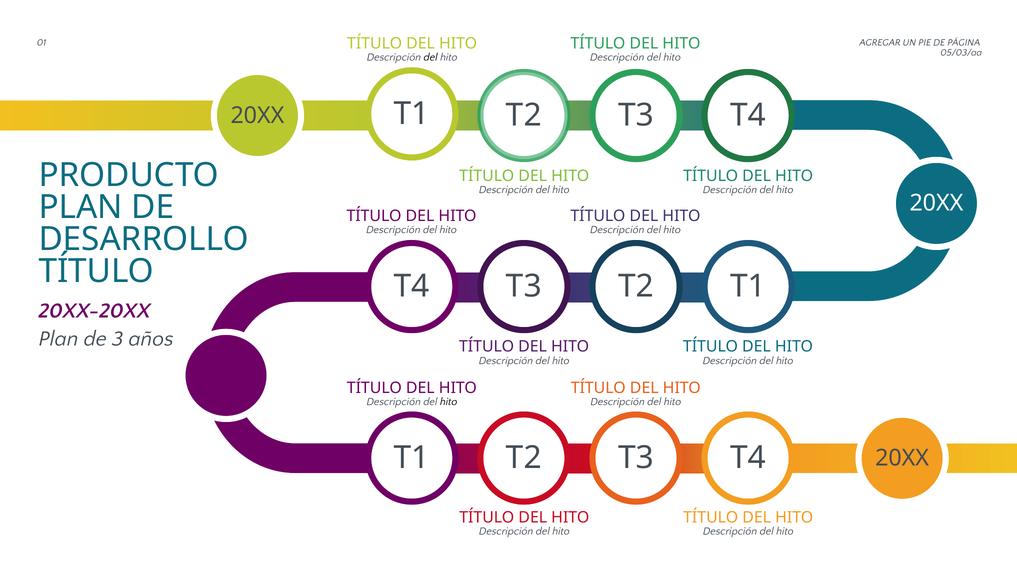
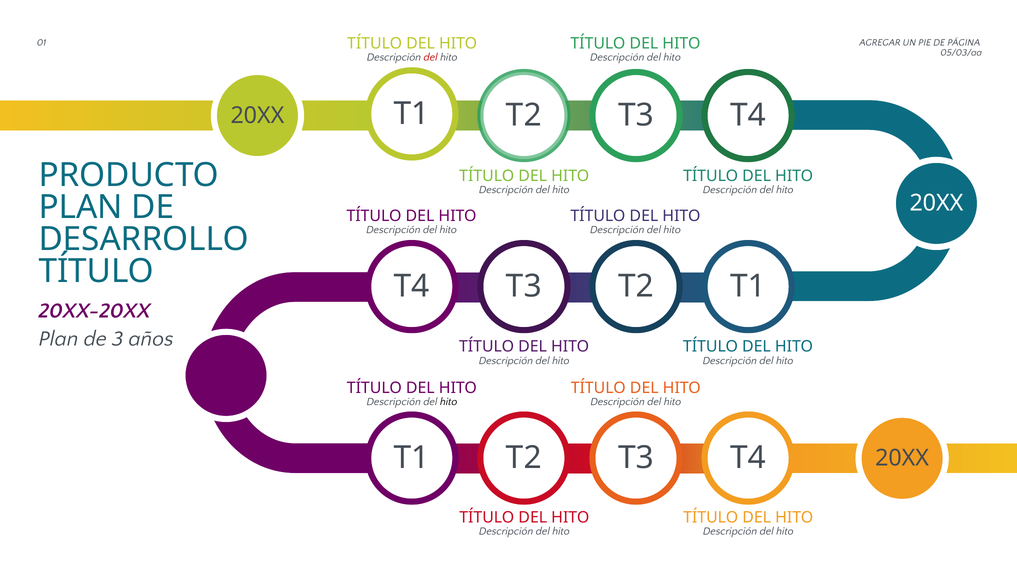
del at (431, 57) colour: black -> red
